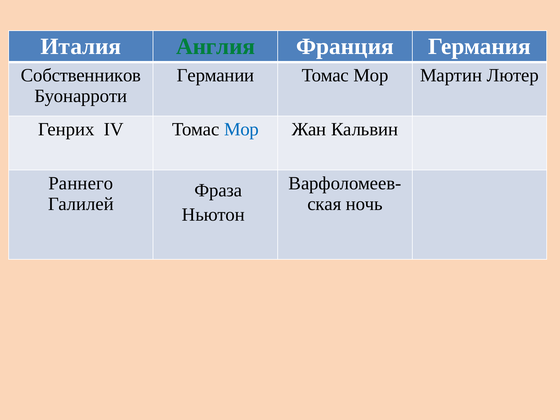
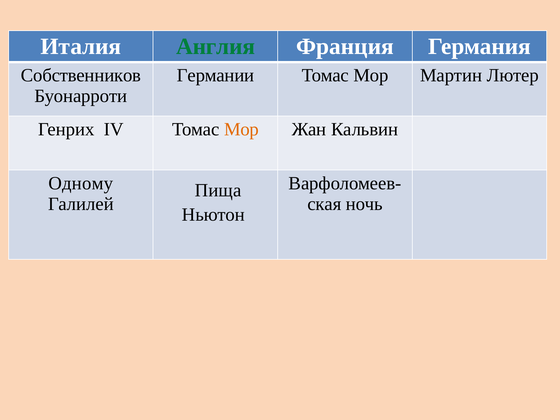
Мор at (241, 129) colour: blue -> orange
Раннего: Раннего -> Одному
Фраза: Фраза -> Пища
